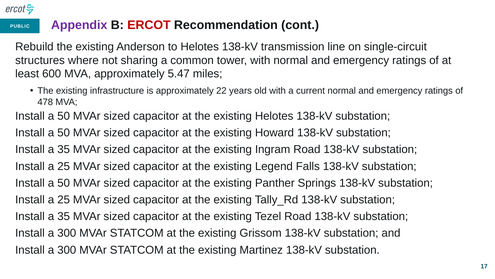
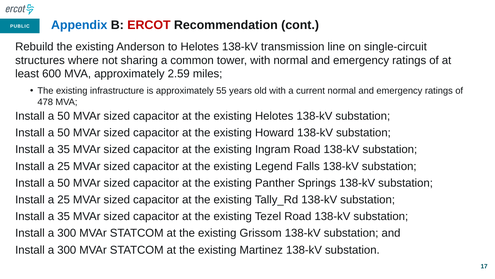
Appendix colour: purple -> blue
5.47: 5.47 -> 2.59
22: 22 -> 55
